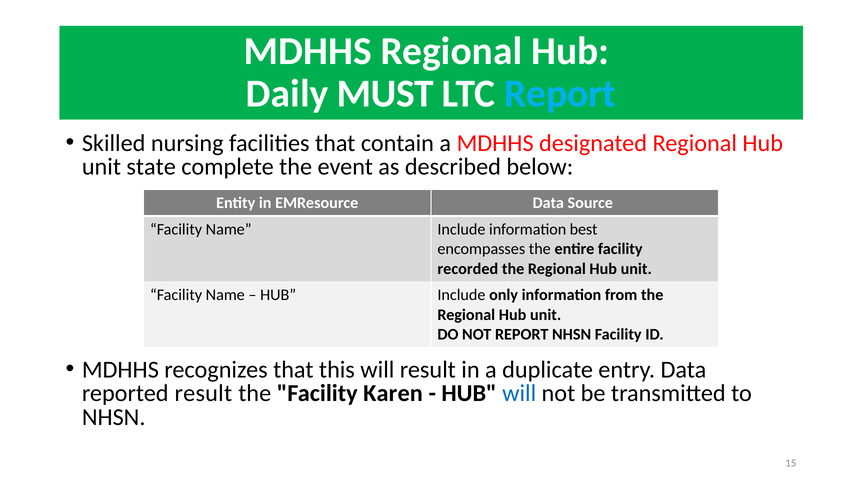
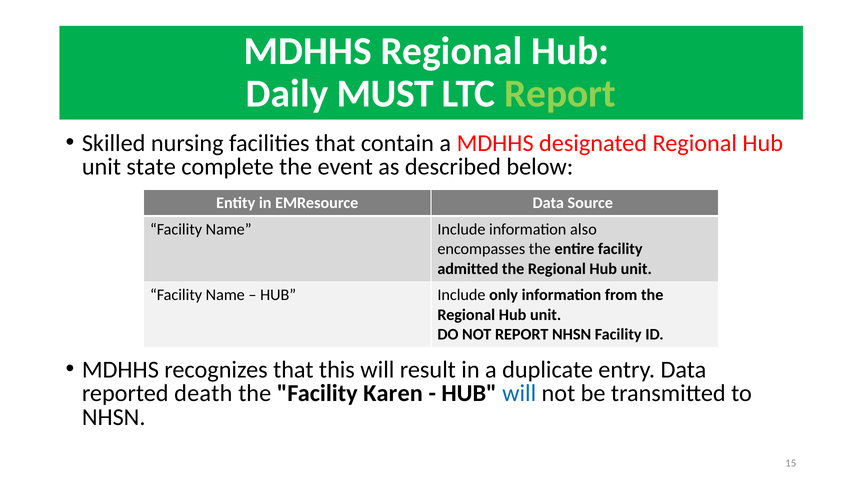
Report at (560, 94) colour: light blue -> light green
best: best -> also
recorded: recorded -> admitted
reported result: result -> death
